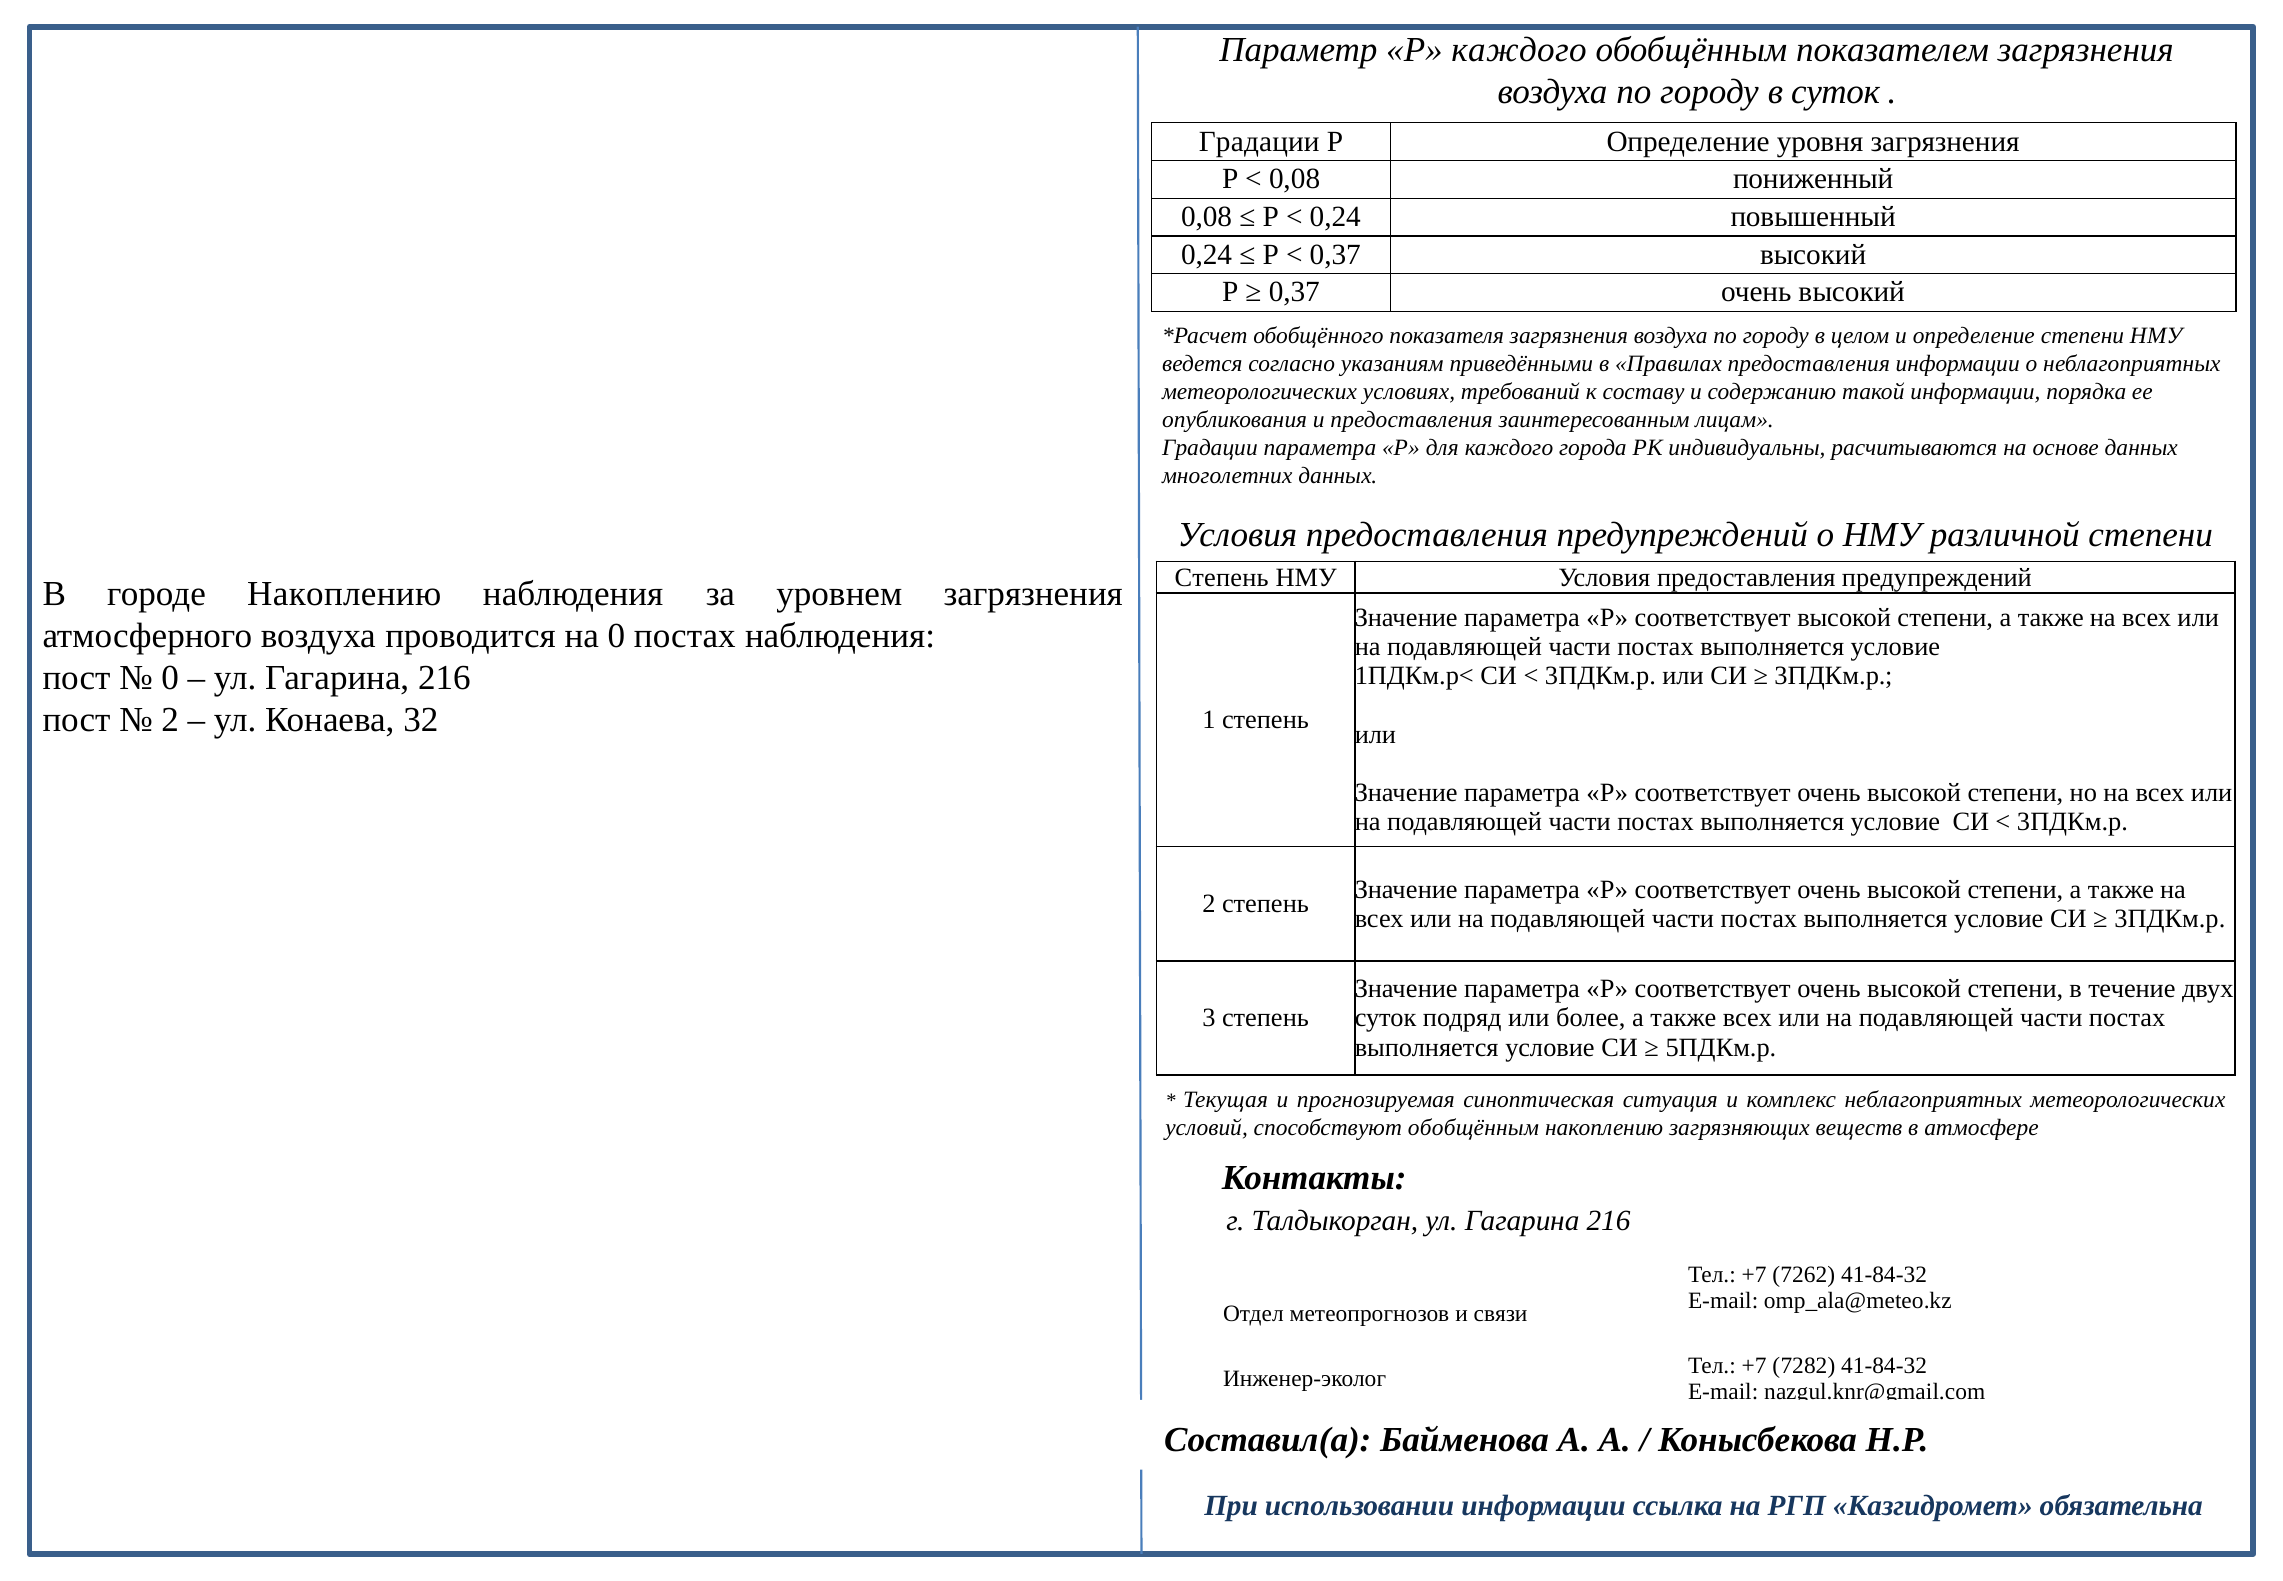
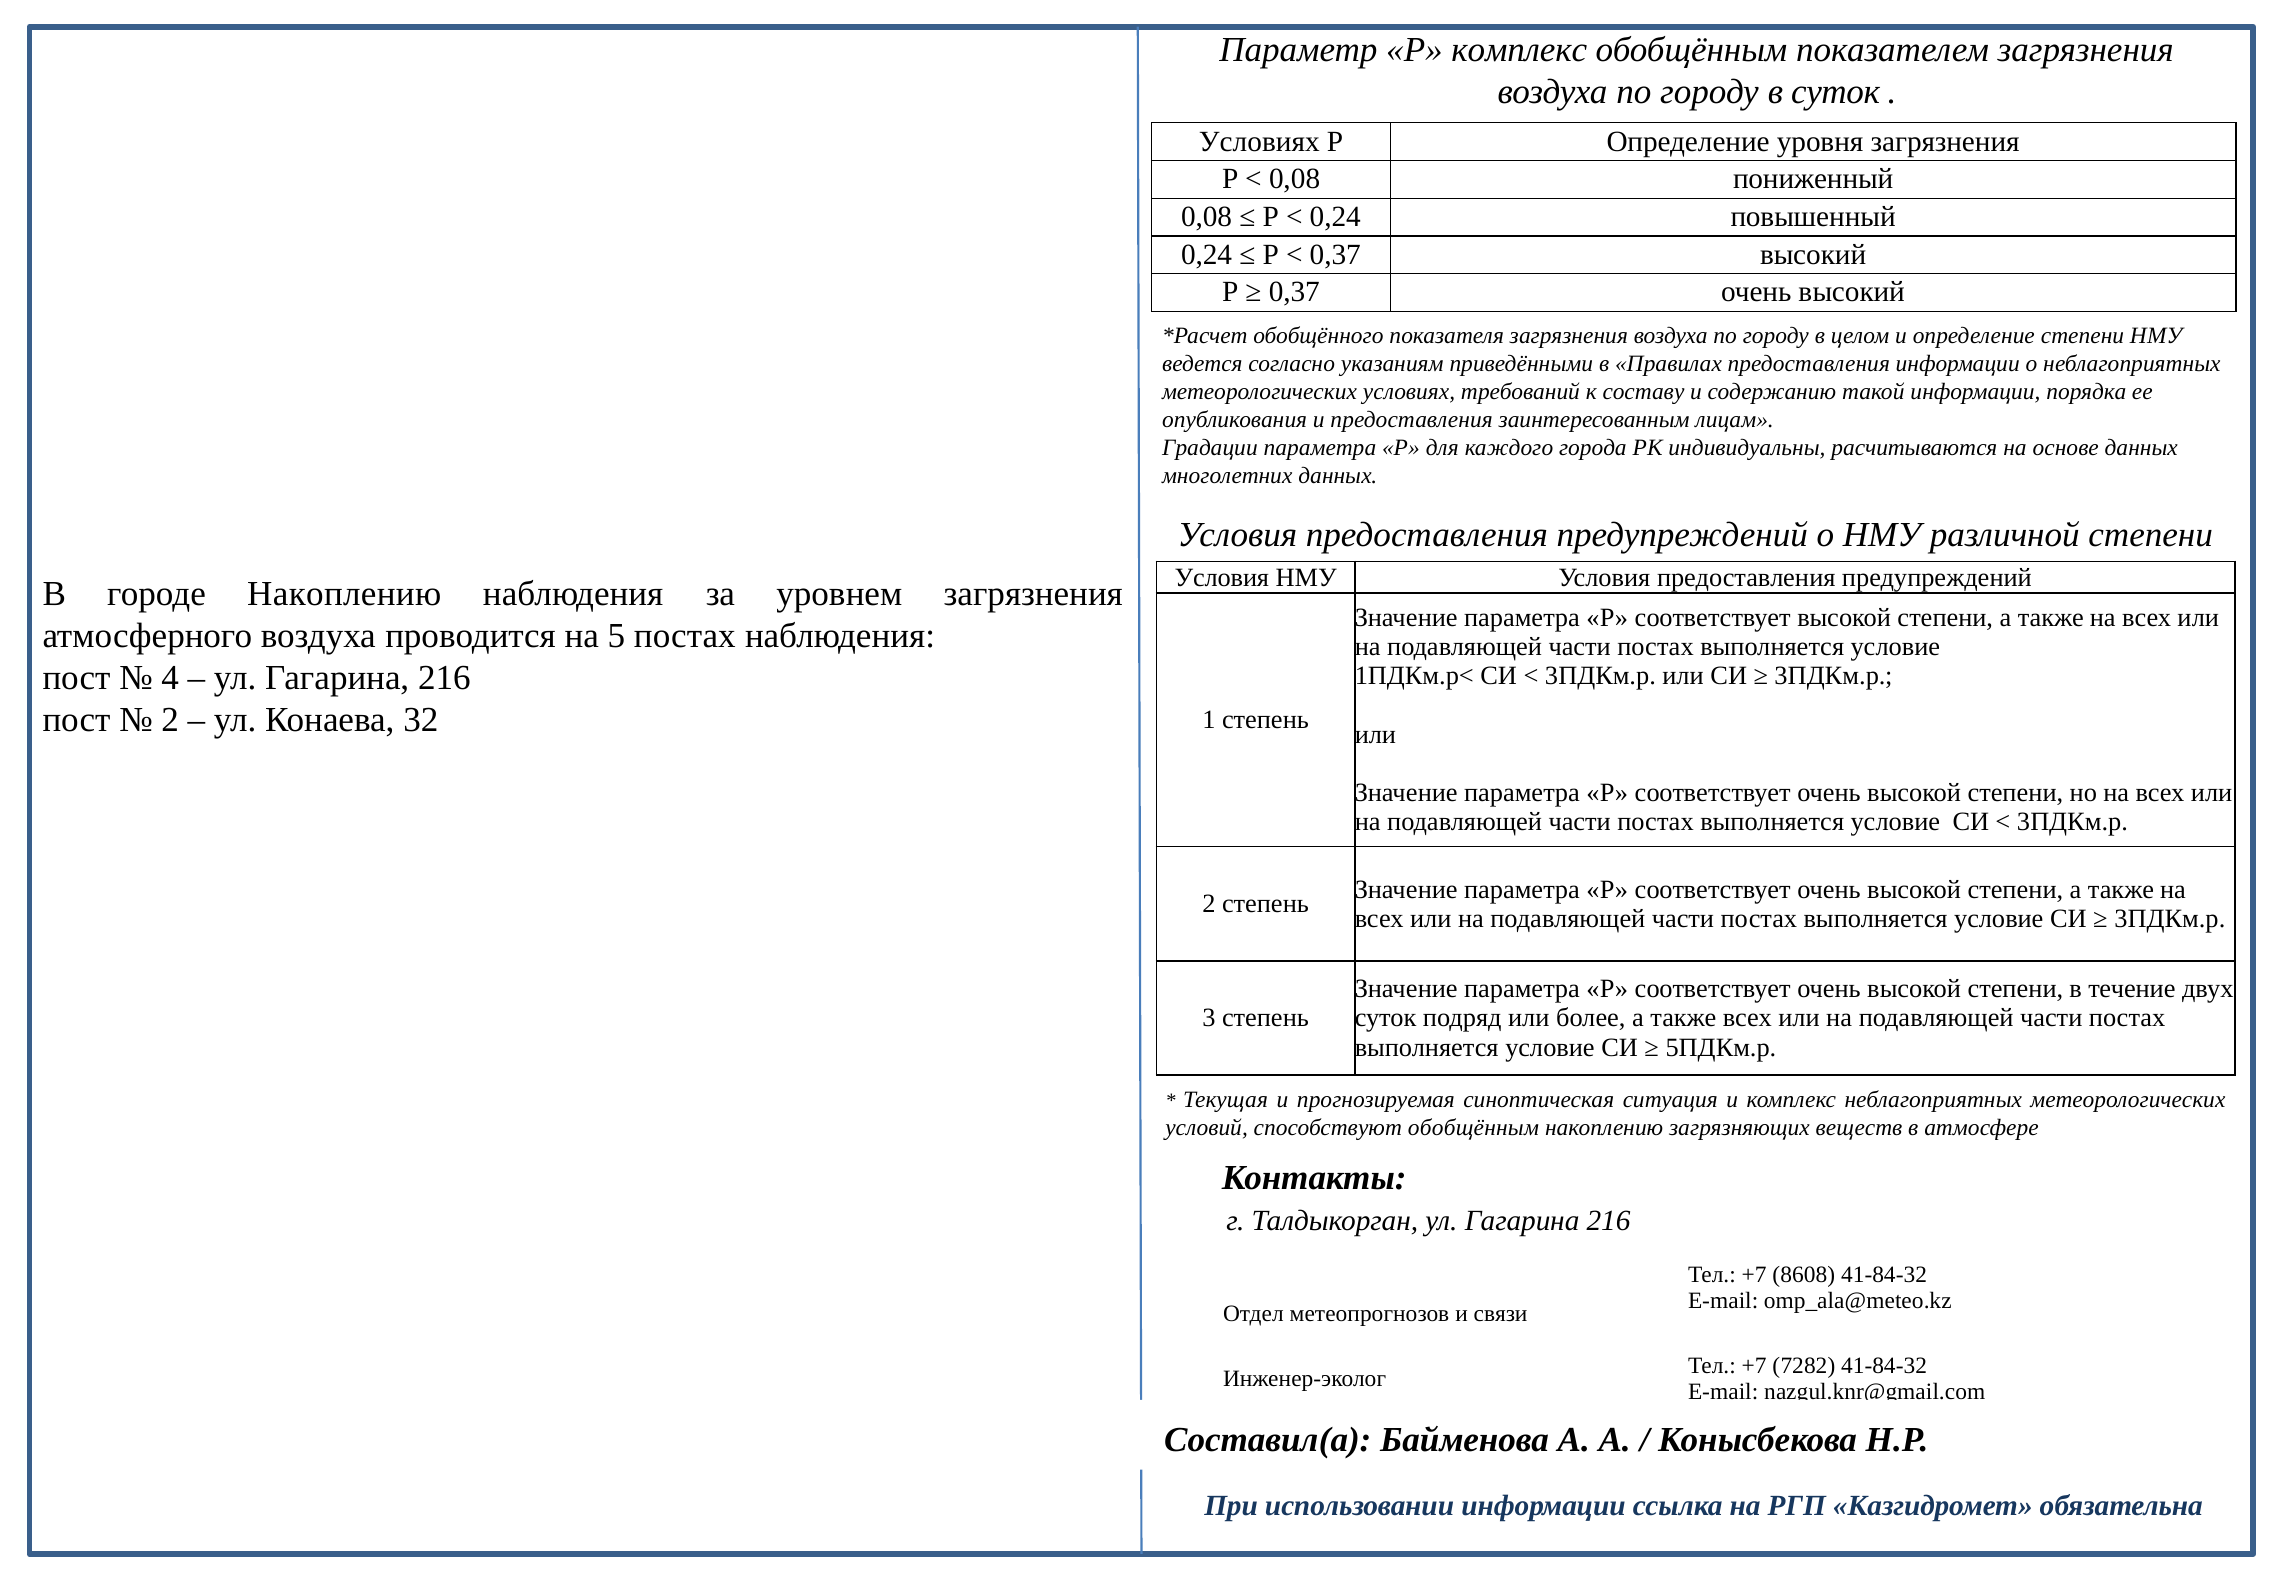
Р каждого: каждого -> комплекс
Градации at (1259, 141): Градации -> Условиях
Степень at (1222, 577): Степень -> Условия
на 0: 0 -> 5
0 at (170, 678): 0 -> 4
7262: 7262 -> 8608
